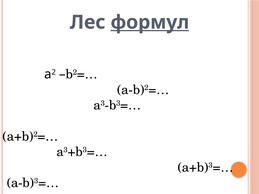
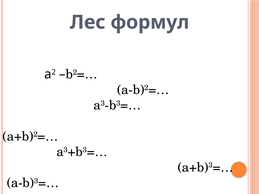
формул underline: present -> none
